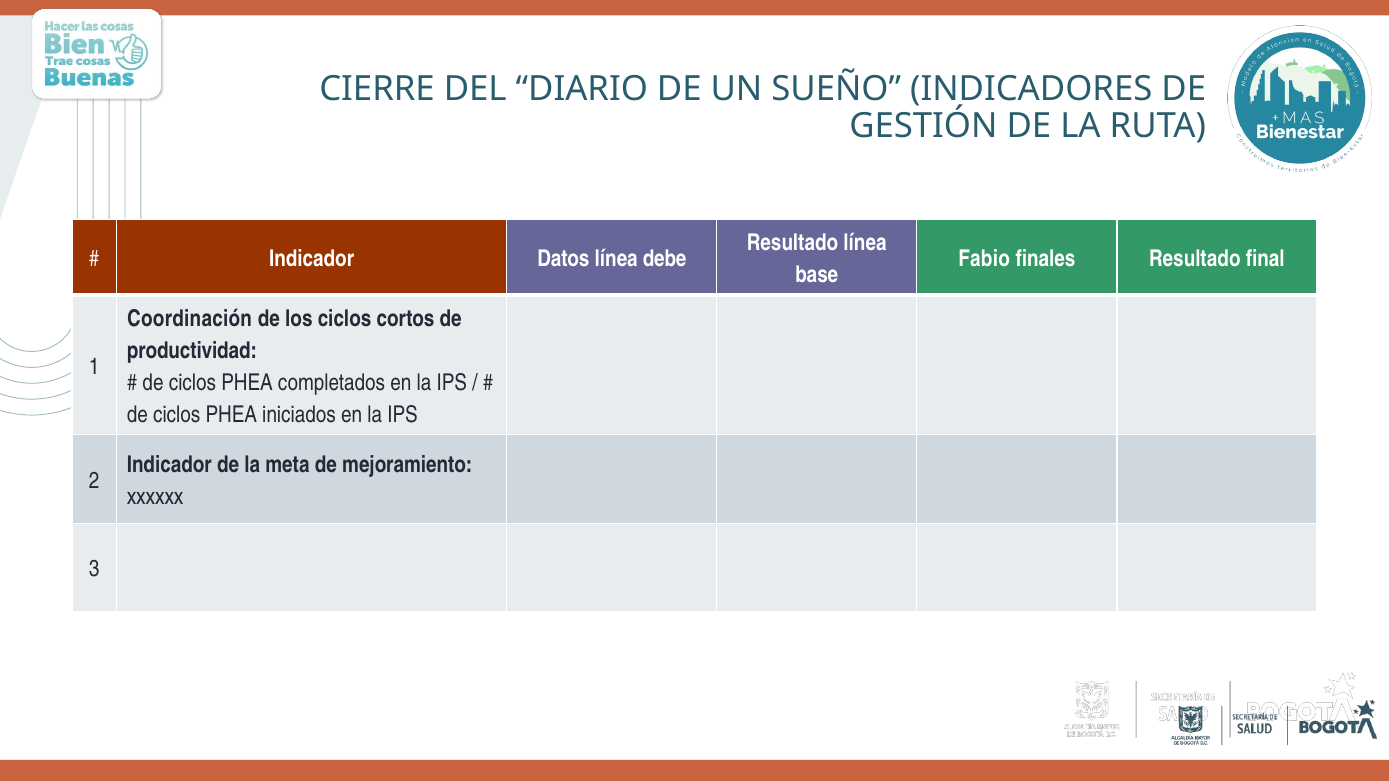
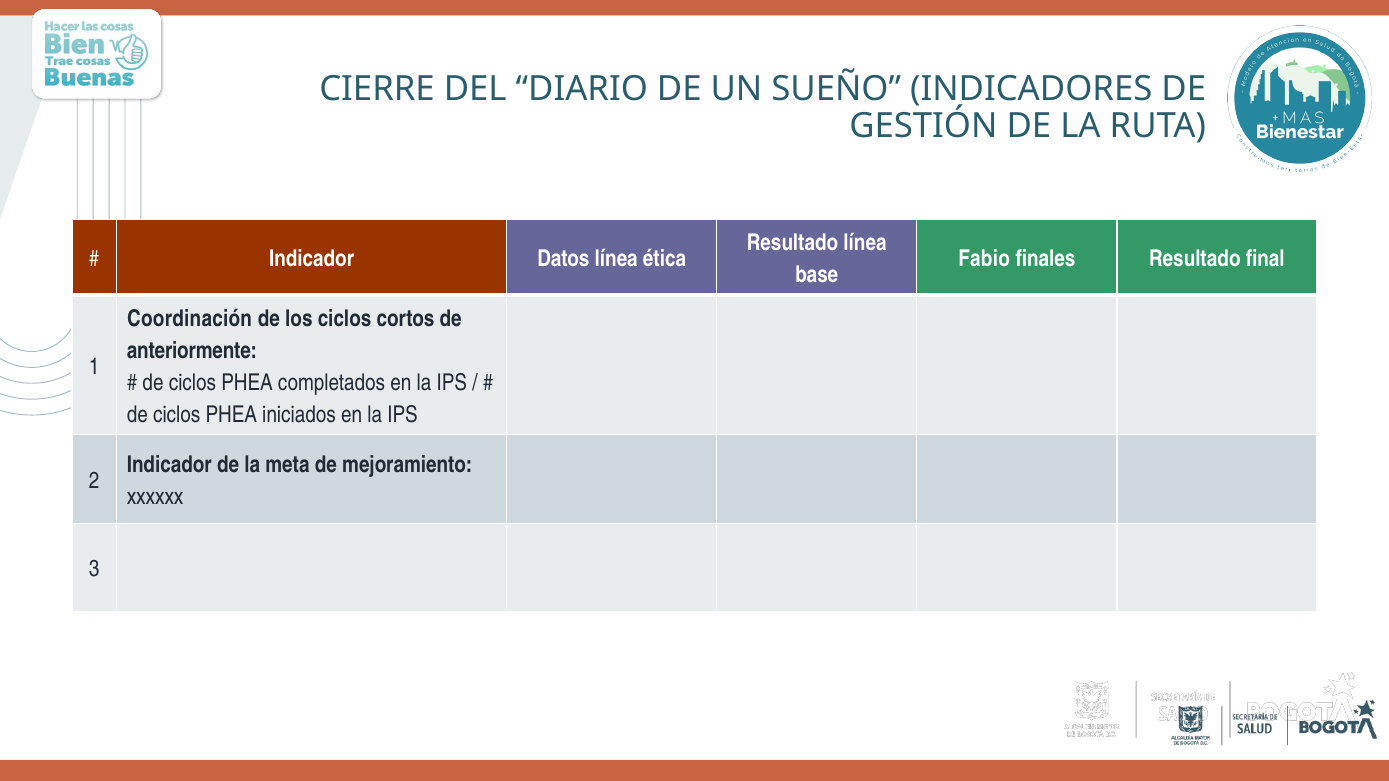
debe: debe -> ética
productividad: productividad -> anteriormente
